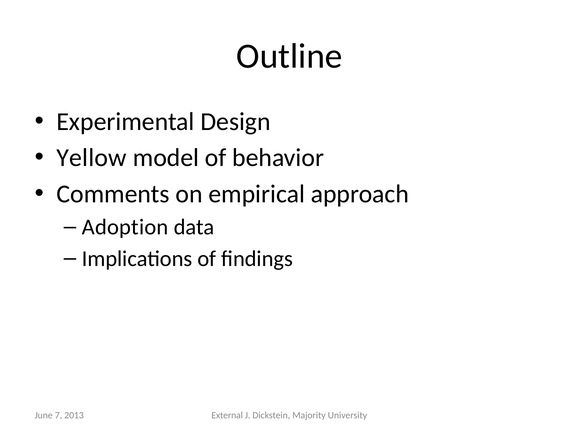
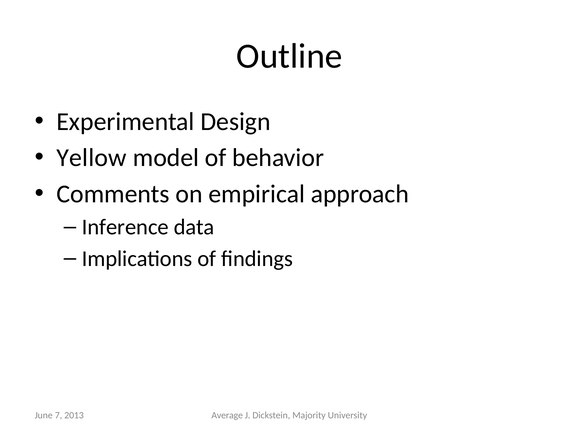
Adoption: Adoption -> Inference
External: External -> Average
